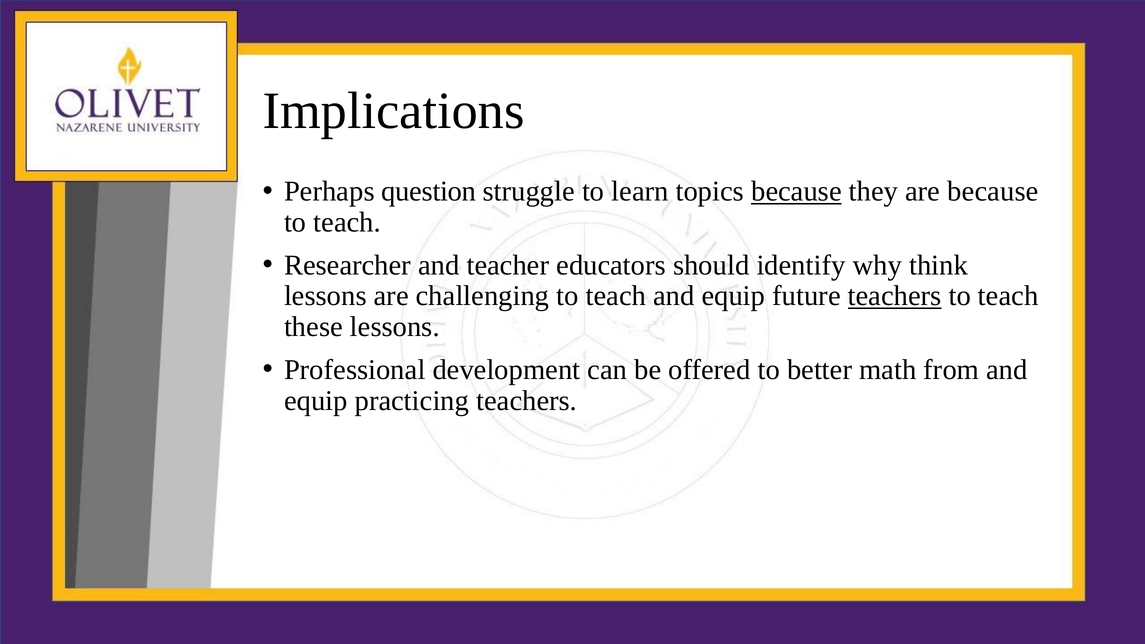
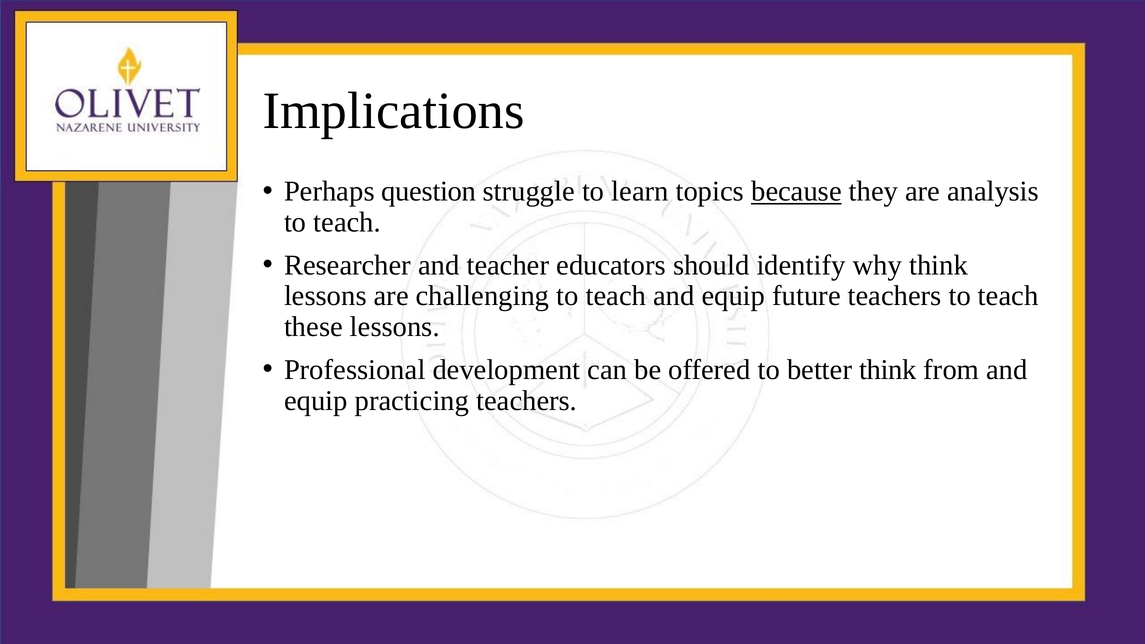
are because: because -> analysis
teachers at (895, 296) underline: present -> none
better math: math -> think
